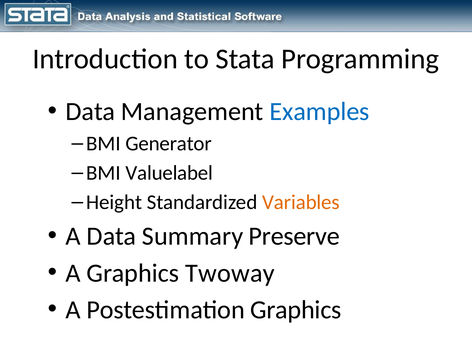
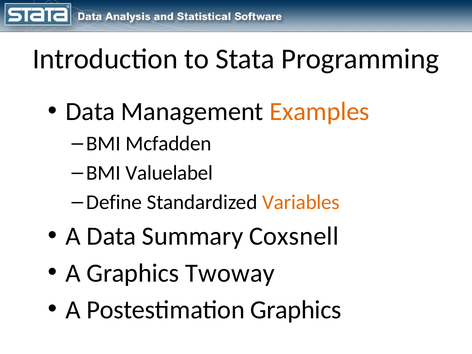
Examples colour: blue -> orange
Generator: Generator -> Mcfadden
Height: Height -> Define
Preserve: Preserve -> Coxsnell
